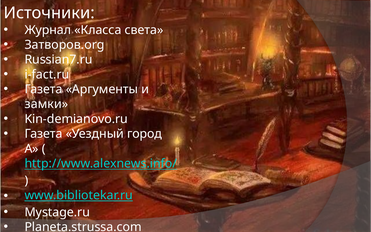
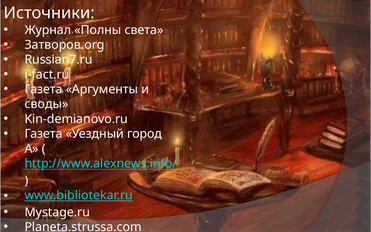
Класса: Класса -> Полны
замки: замки -> своды
